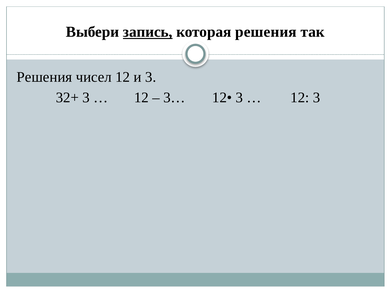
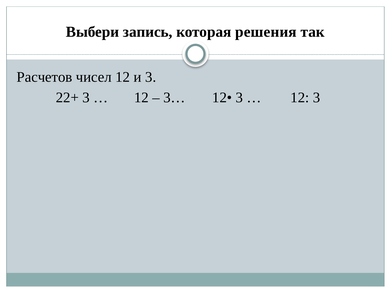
запись underline: present -> none
Решения at (44, 77): Решения -> Расчетов
32+: 32+ -> 22+
